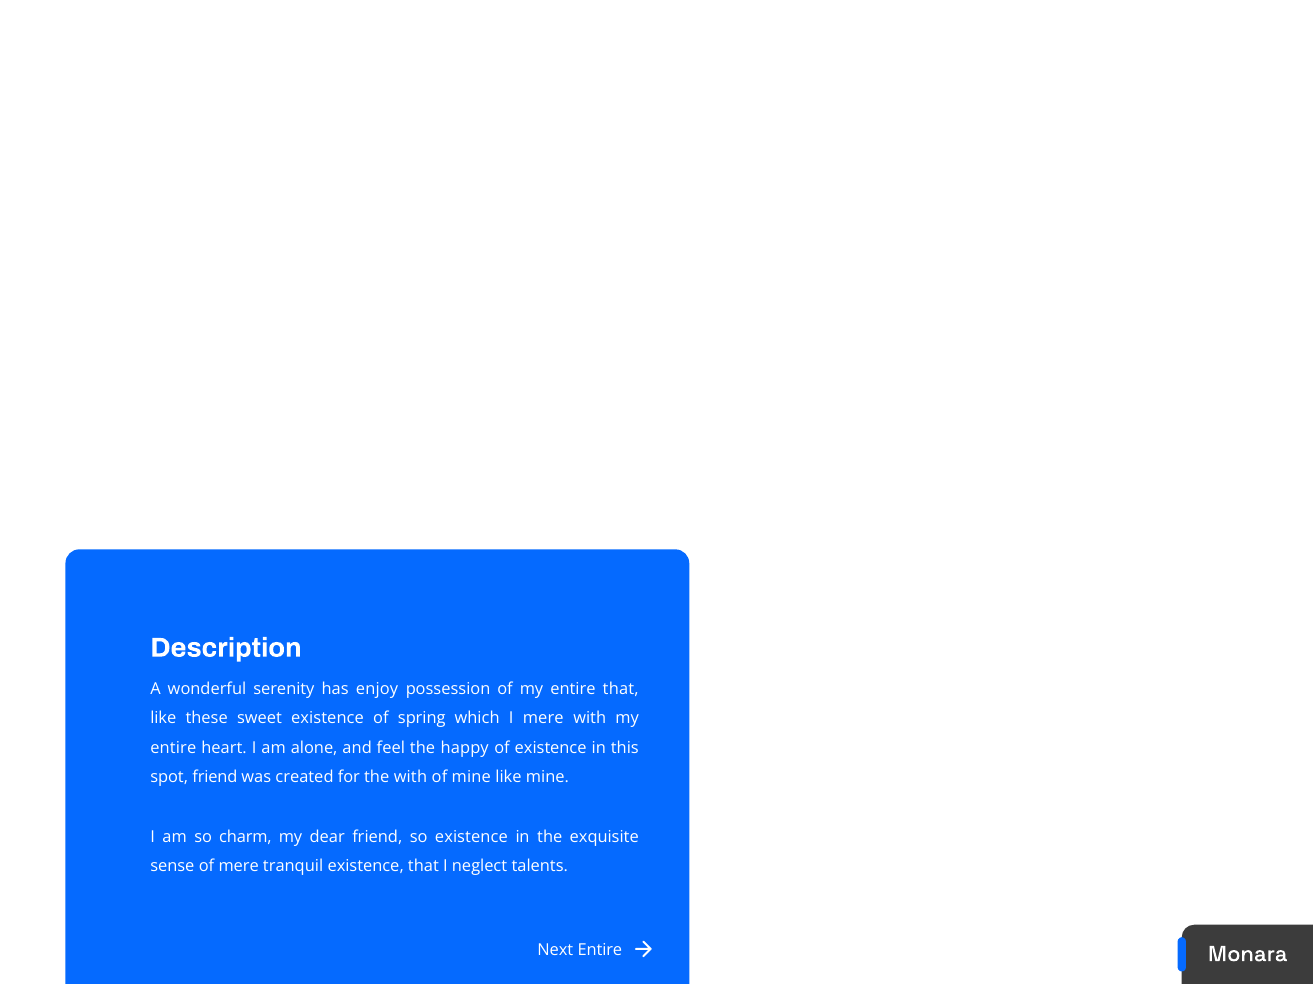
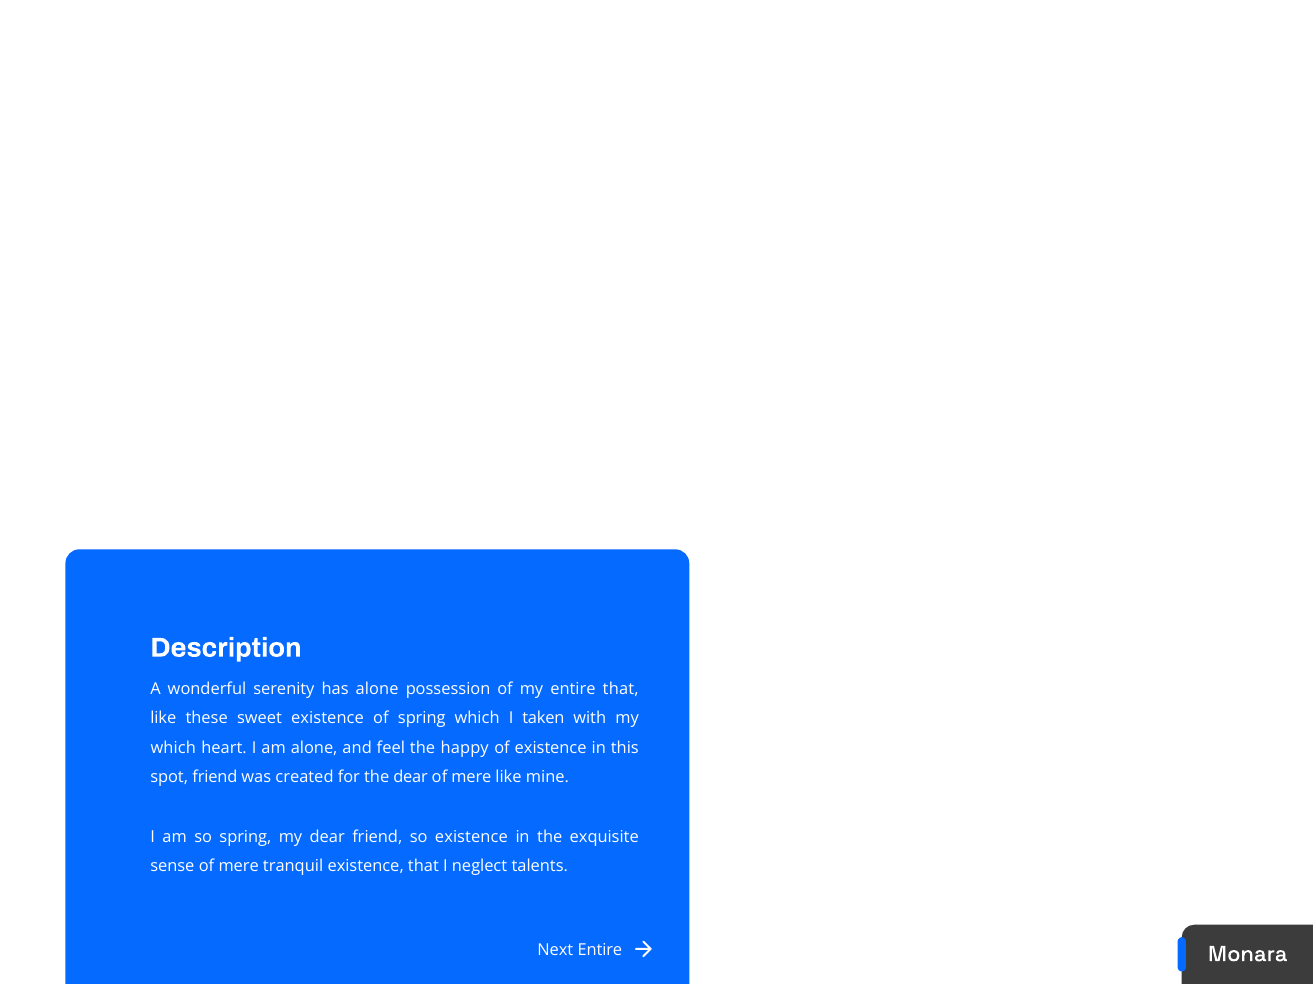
has enjoy: enjoy -> alone
I mere: mere -> taken
entire at (173, 749): entire -> which
the with: with -> dear
mine at (471, 778): mine -> mere
so charm: charm -> spring
